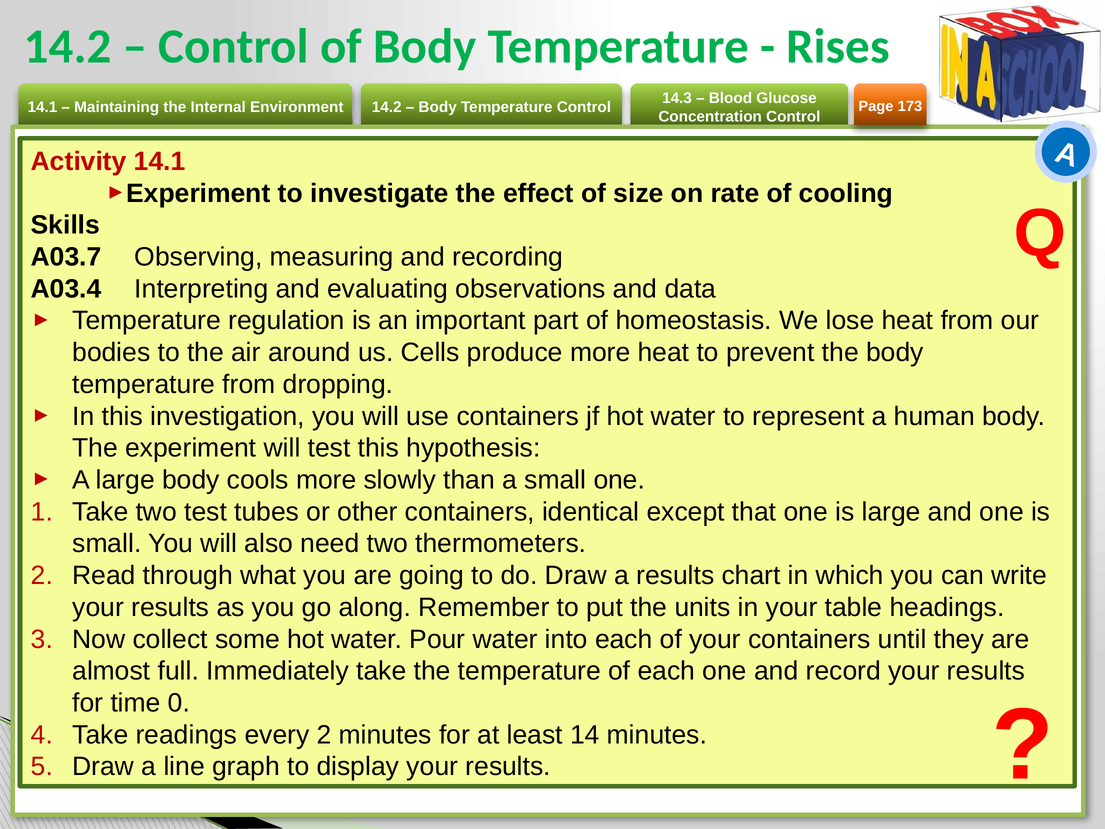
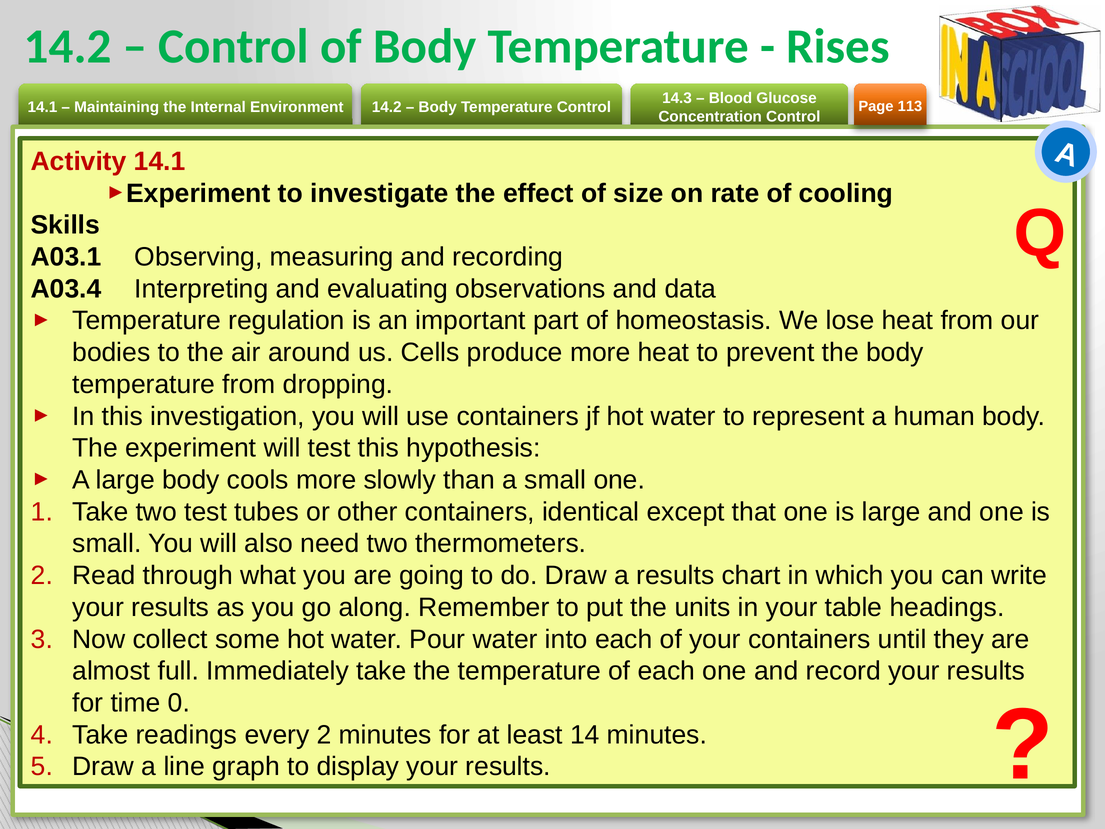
173: 173 -> 113
A03.7: A03.7 -> A03.1
